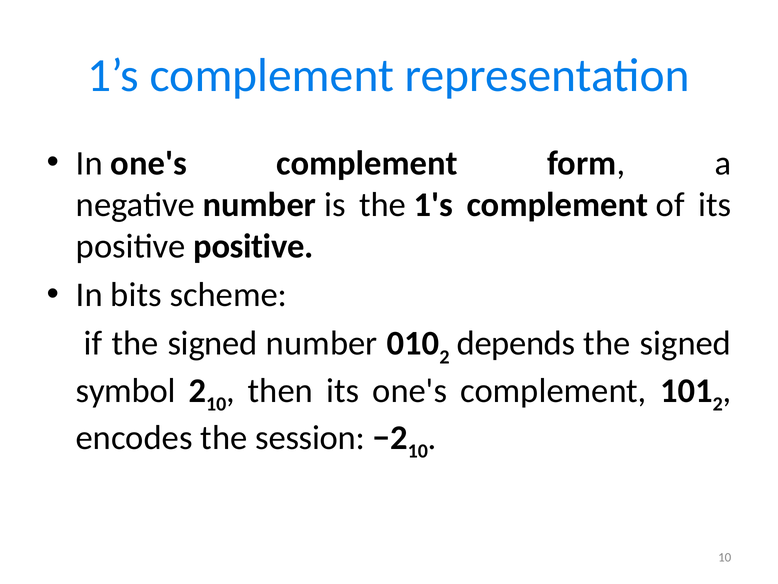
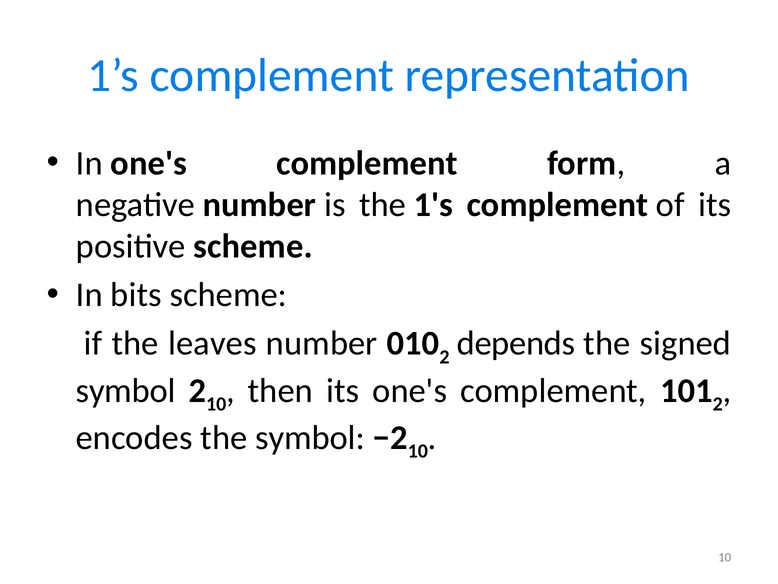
positive positive: positive -> scheme
if the signed: signed -> leaves
the session: session -> symbol
